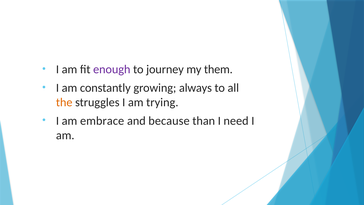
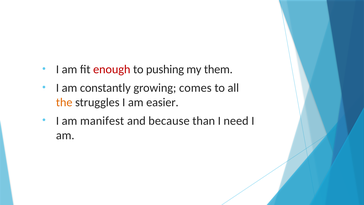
enough colour: purple -> red
journey: journey -> pushing
always: always -> comes
trying: trying -> easier
embrace: embrace -> manifest
